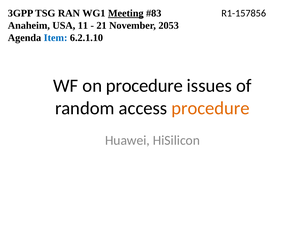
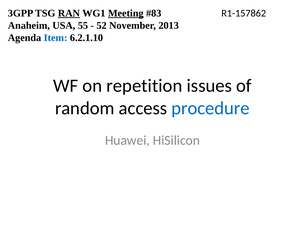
RAN underline: none -> present
R1-157856: R1-157856 -> R1-157862
11: 11 -> 55
21: 21 -> 52
2053: 2053 -> 2013
on procedure: procedure -> repetition
procedure at (210, 108) colour: orange -> blue
